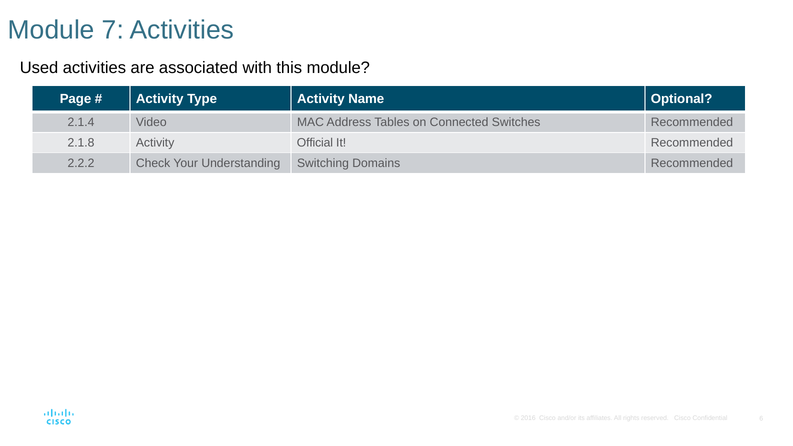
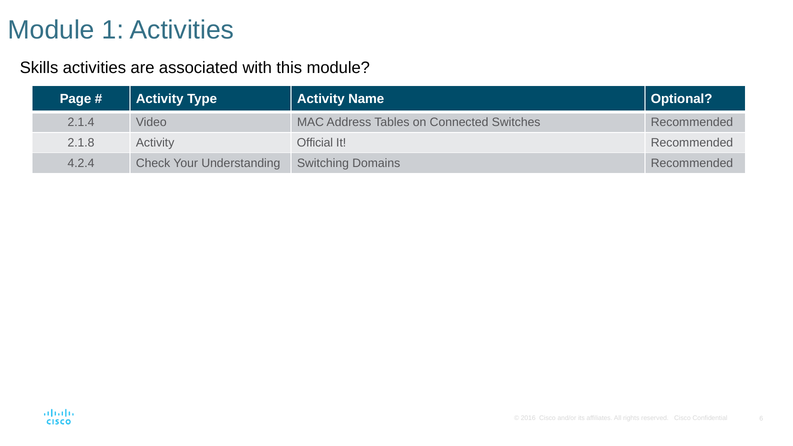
7: 7 -> 1
Used: Used -> Skills
2.2.2: 2.2.2 -> 4.2.4
